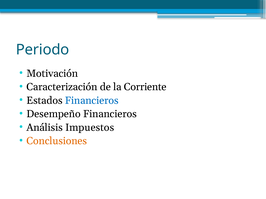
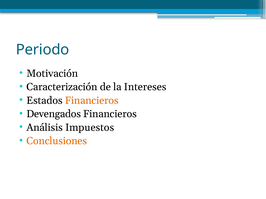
Corriente: Corriente -> Intereses
Financieros at (92, 101) colour: blue -> orange
Desempeño: Desempeño -> Devengados
